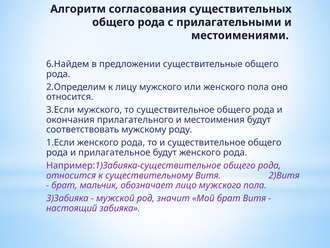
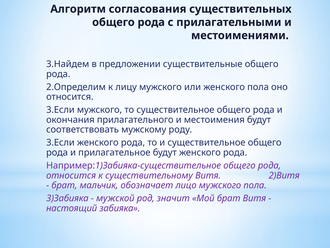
6.Найдем: 6.Найдем -> 3.Найдем
1.Если at (60, 142): 1.Если -> 3.Если
